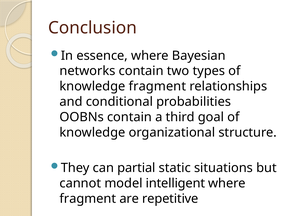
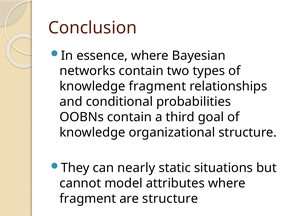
partial: partial -> nearly
intelligent: intelligent -> attributes
are repetitive: repetitive -> structure
